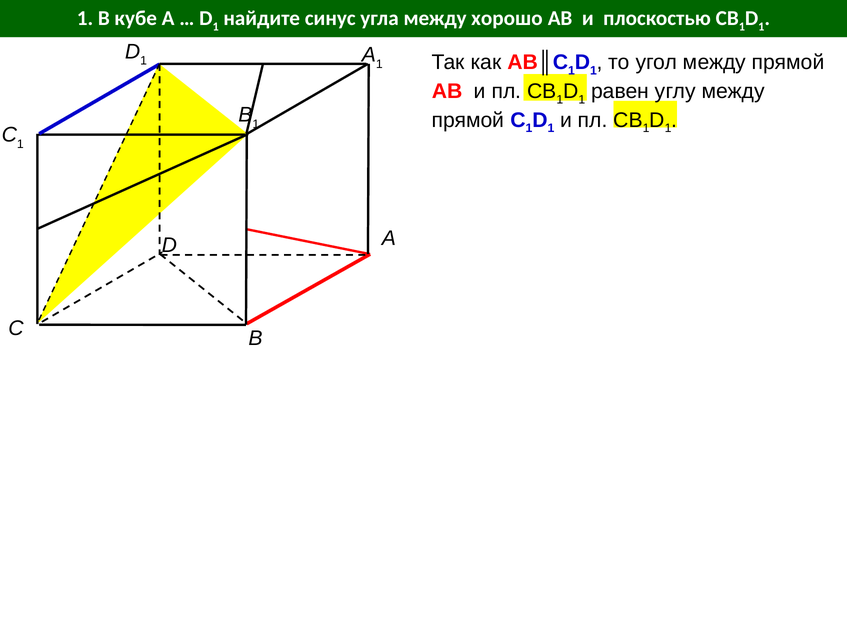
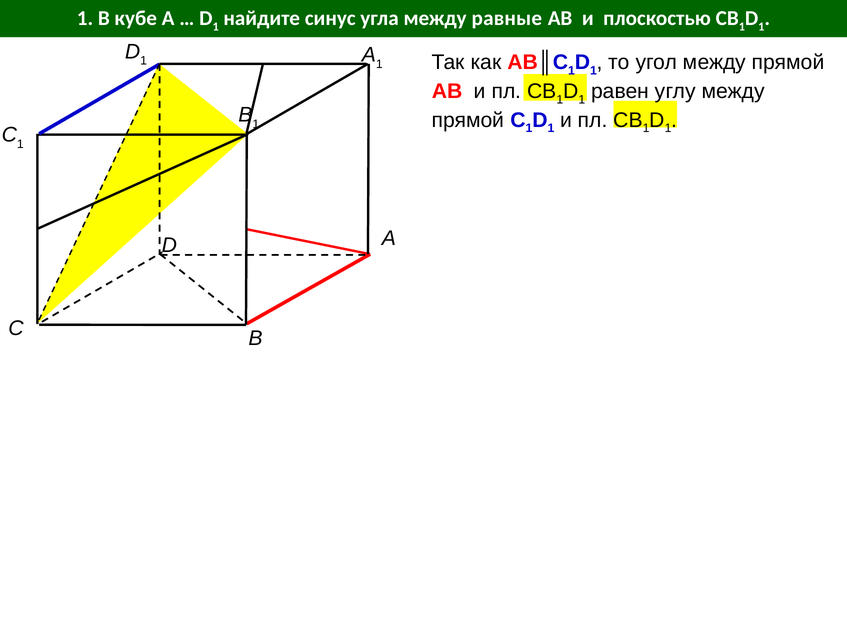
хорошо: хорошо -> равные
